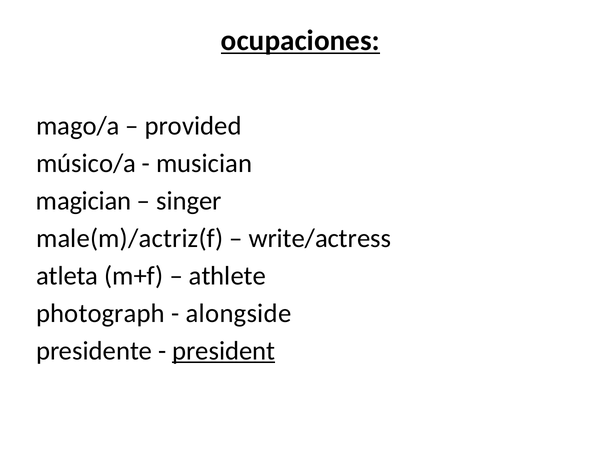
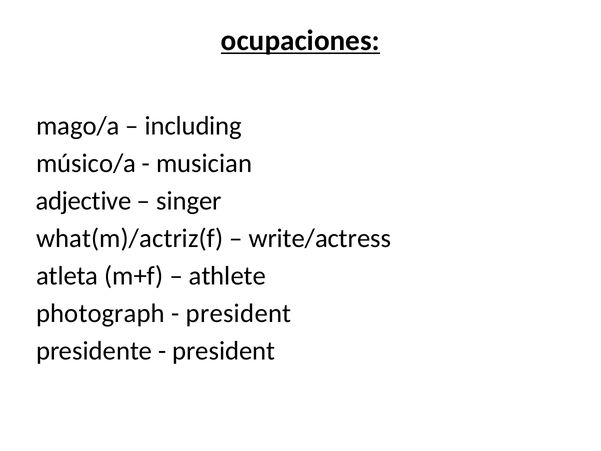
provided: provided -> including
magician: magician -> adjective
male(m)/actriz(f: male(m)/actriz(f -> what(m)/actriz(f
alongside at (239, 313): alongside -> president
president at (224, 351) underline: present -> none
